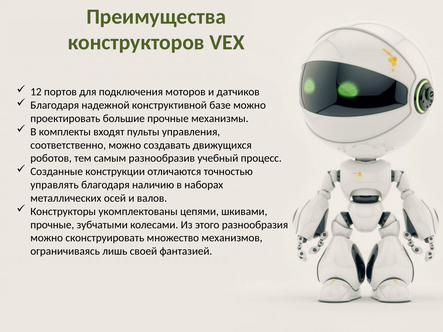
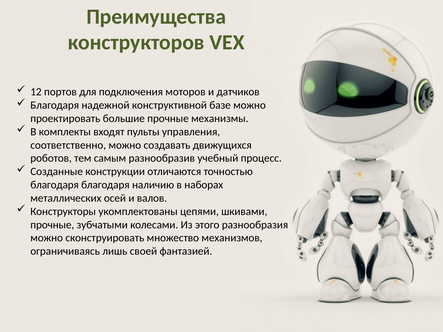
управлять at (55, 185): управлять -> благодаря
